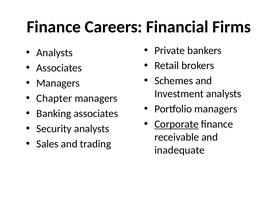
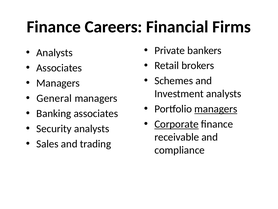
Chapter: Chapter -> General
managers at (216, 109) underline: none -> present
inadequate: inadequate -> compliance
